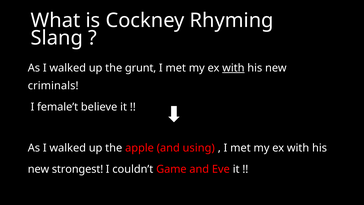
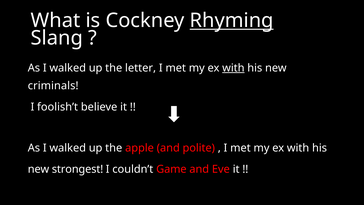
Rhyming underline: none -> present
grunt: grunt -> letter
female’t: female’t -> foolish’t
using: using -> polite
